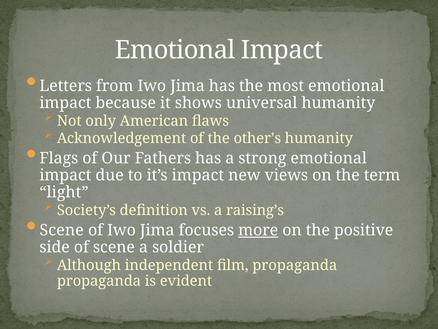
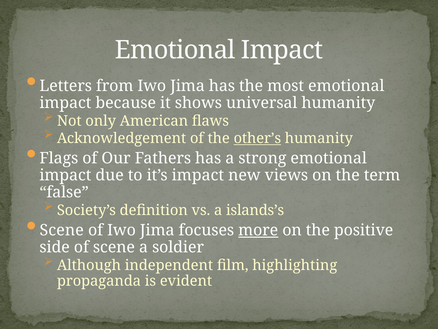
other’s underline: none -> present
light: light -> false
raising’s: raising’s -> islands’s
film propaganda: propaganda -> highlighting
